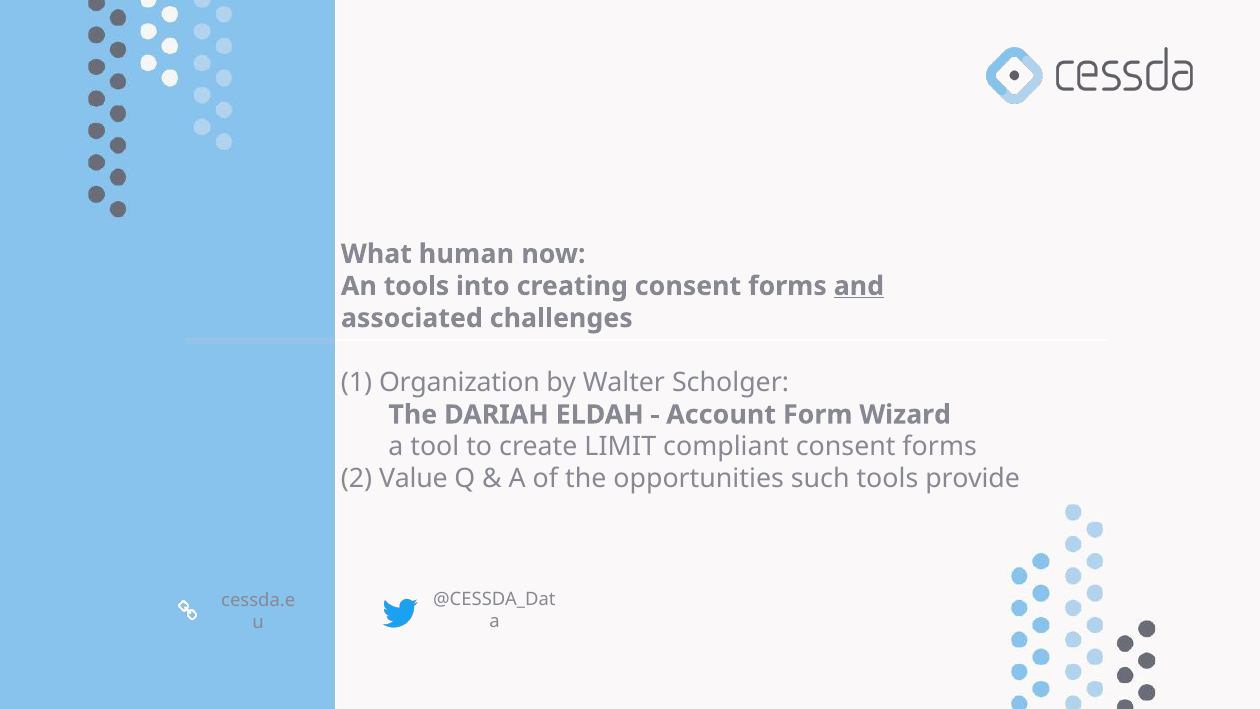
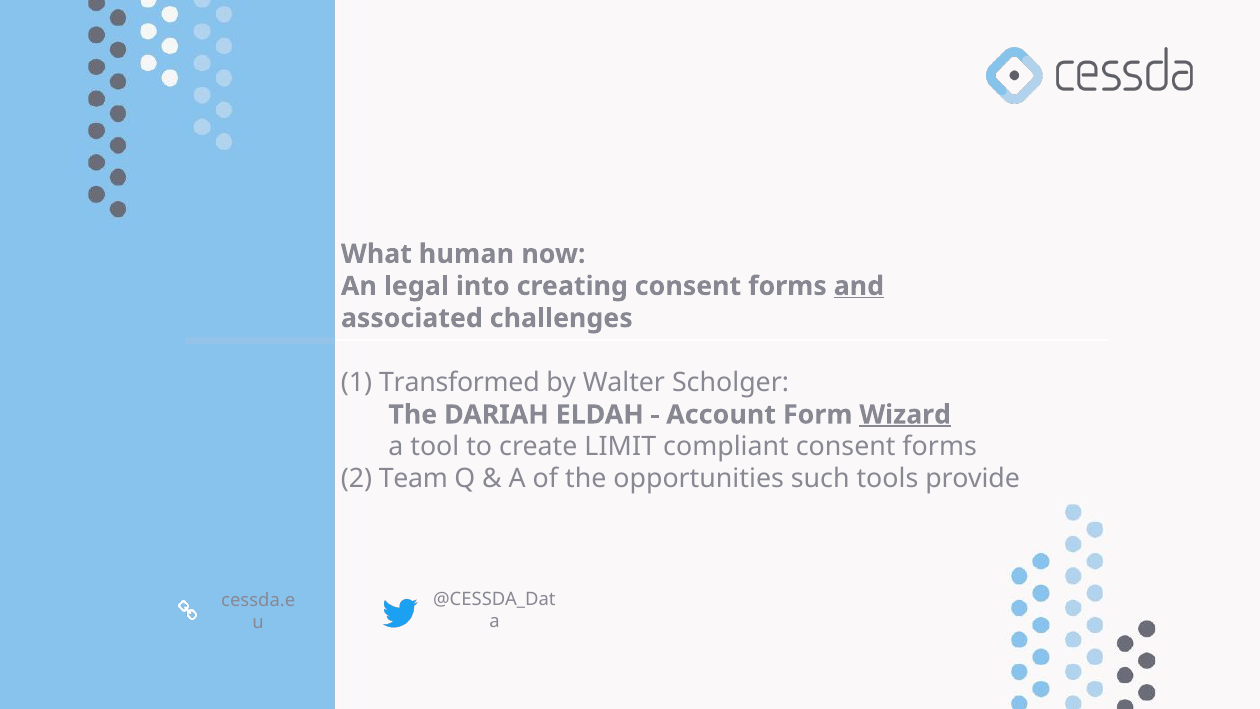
An tools: tools -> legal
Organization: Organization -> Transformed
Wizard underline: none -> present
Value: Value -> Team
